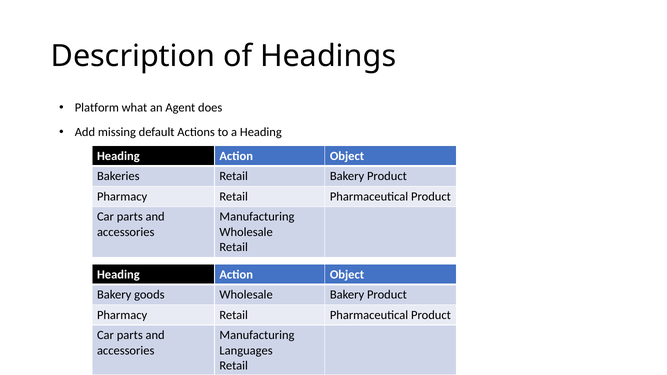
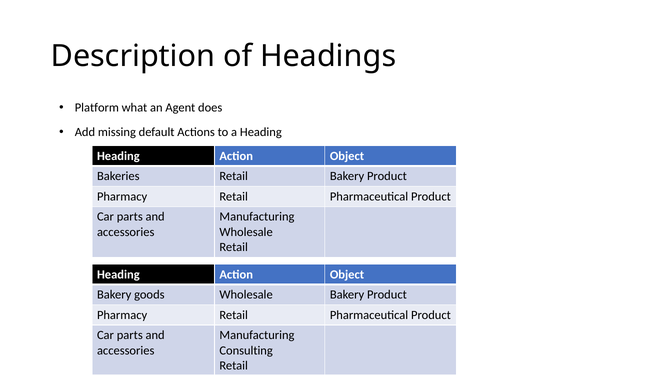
Languages: Languages -> Consulting
